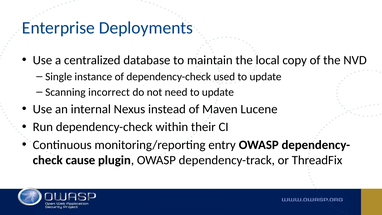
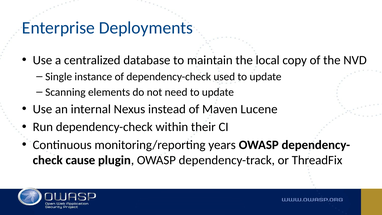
incorrect: incorrect -> elements
entry: entry -> years
